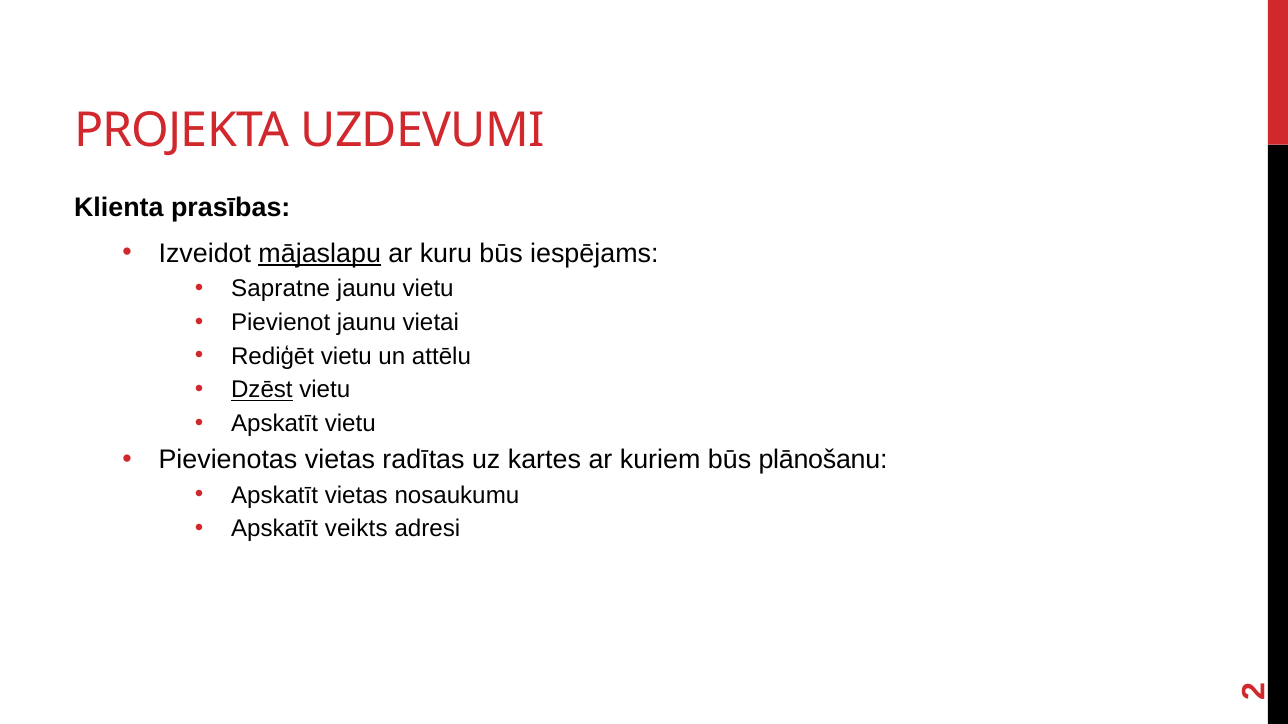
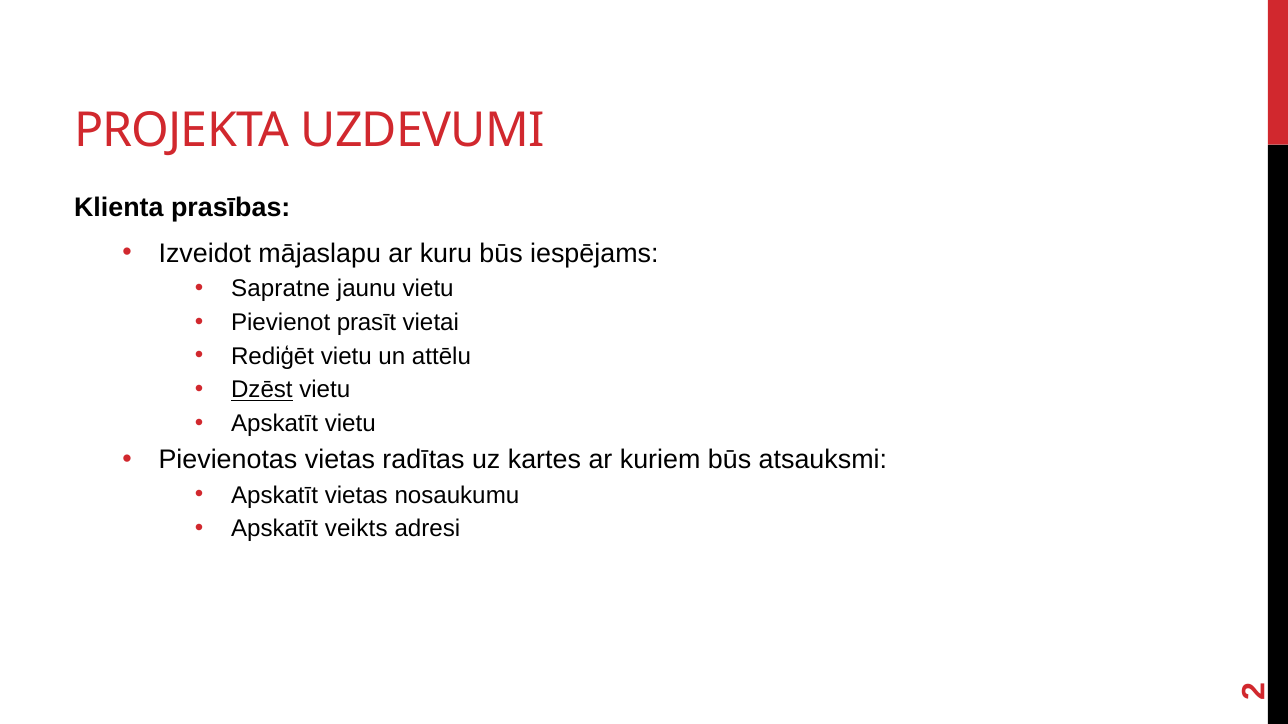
mājaslapu underline: present -> none
Pievienot jaunu: jaunu -> prasīt
plānošanu: plānošanu -> atsauksmi
